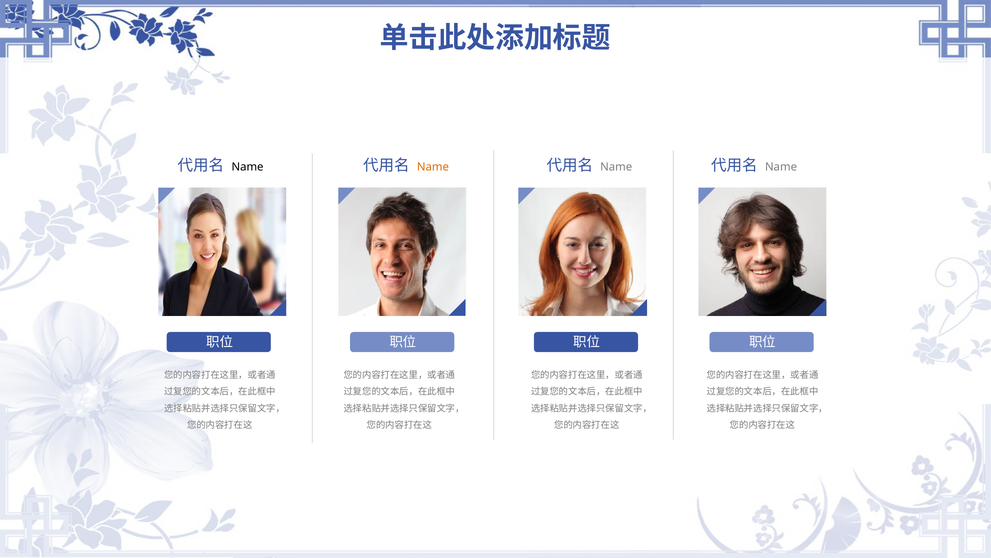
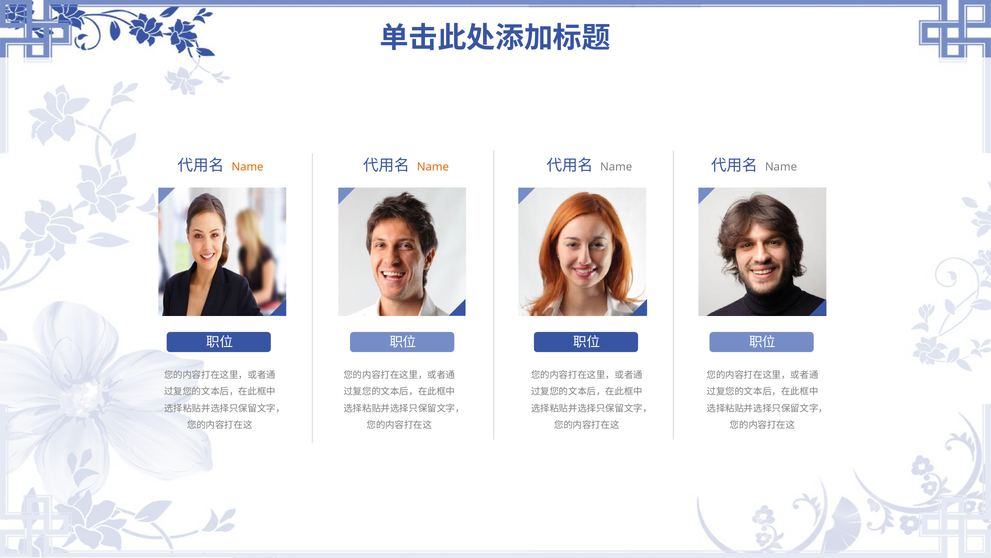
Name at (248, 167) colour: black -> orange
